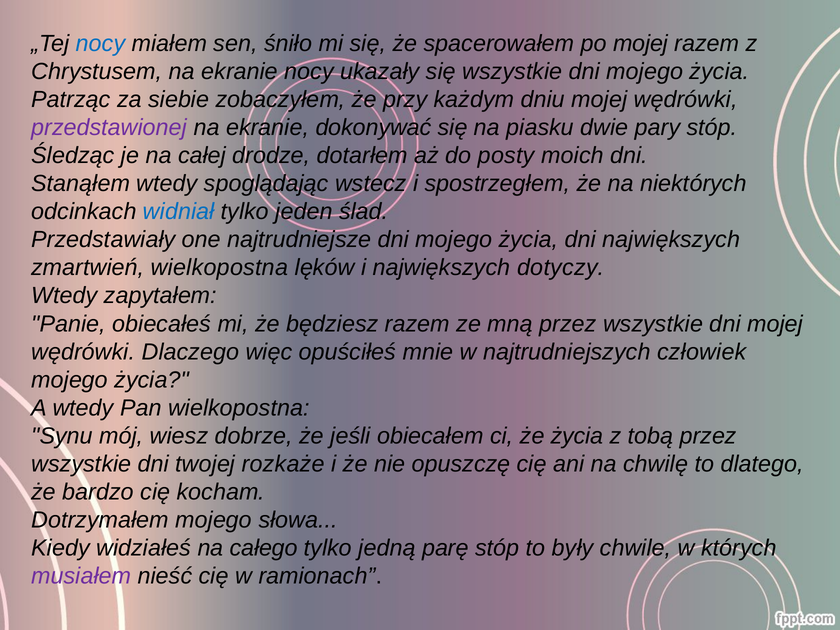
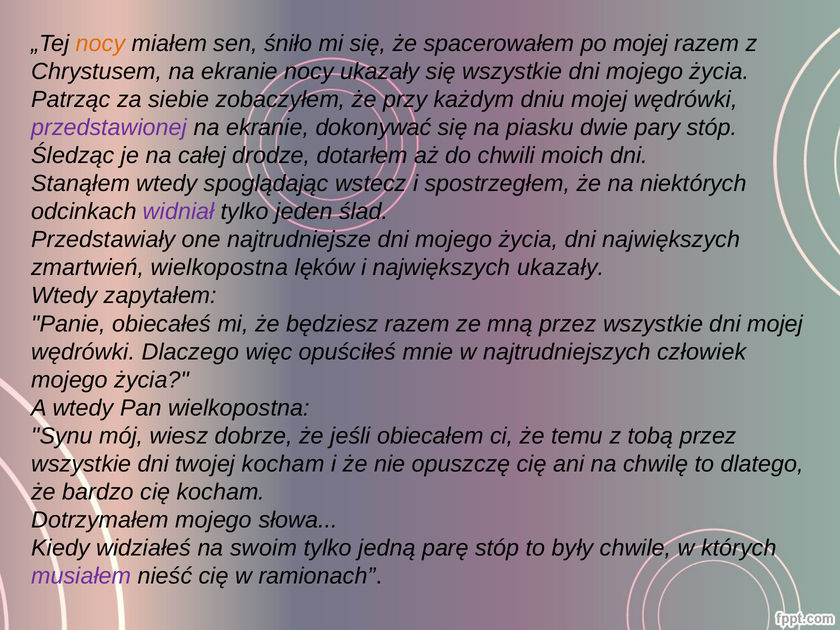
nocy at (101, 44) colour: blue -> orange
posty: posty -> chwili
widniał colour: blue -> purple
największych dotyczy: dotyczy -> ukazały
że życia: życia -> temu
twojej rozkaże: rozkaże -> kocham
całego: całego -> swoim
